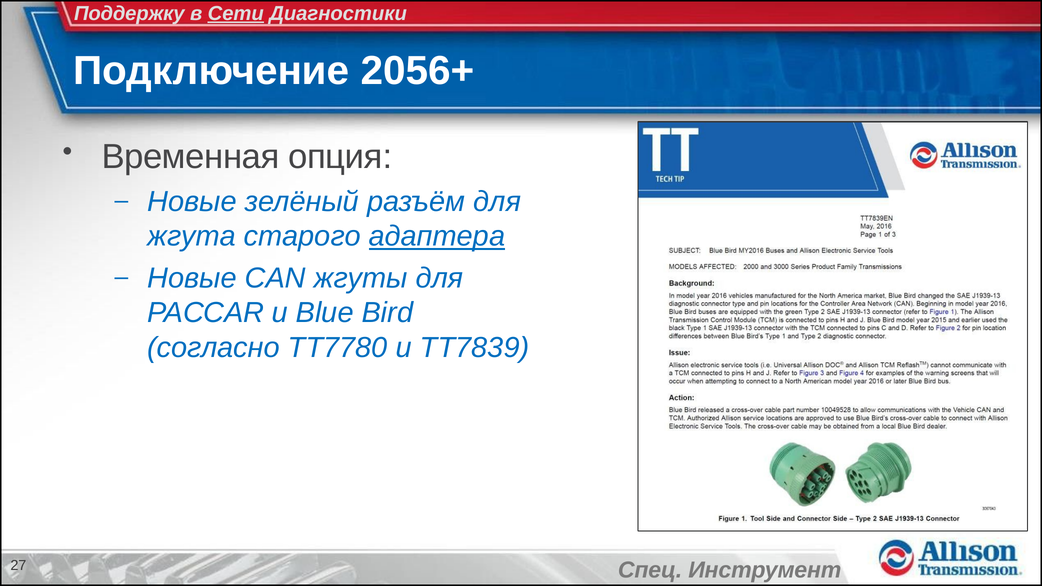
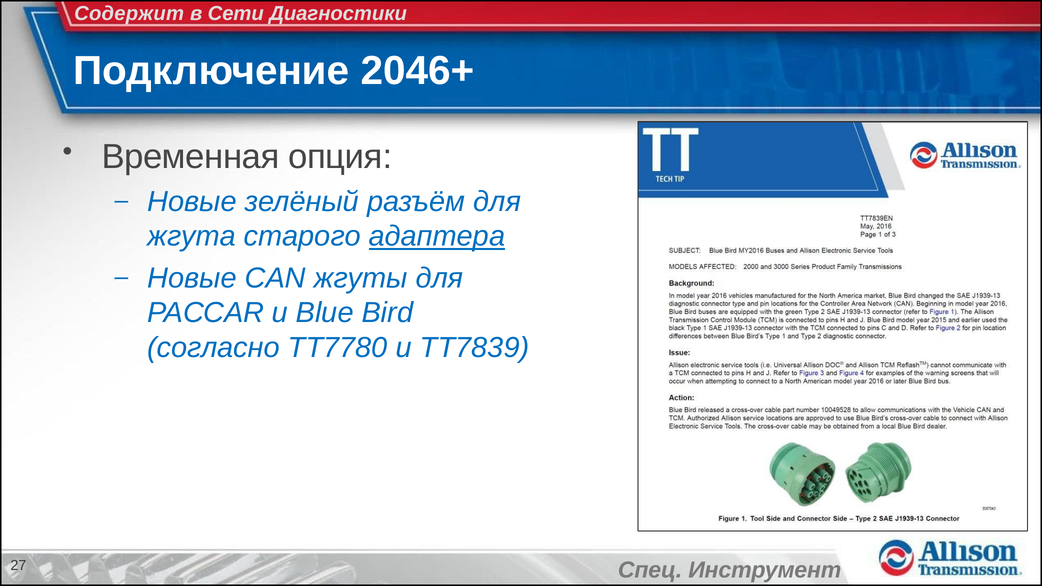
Поддержку: Поддержку -> Содержит
Сети underline: present -> none
2056+: 2056+ -> 2046+
